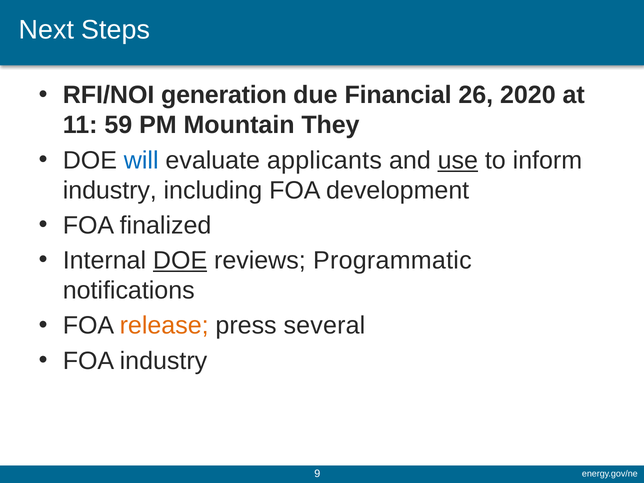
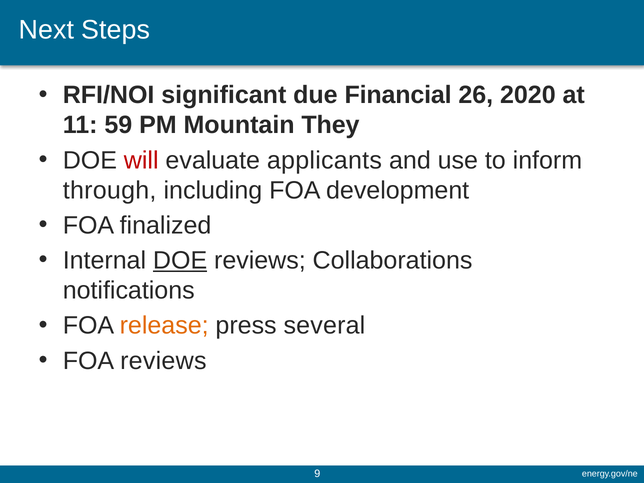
generation: generation -> significant
will colour: blue -> red
use underline: present -> none
industry at (110, 190): industry -> through
Programmatic: Programmatic -> Collaborations
FOA industry: industry -> reviews
